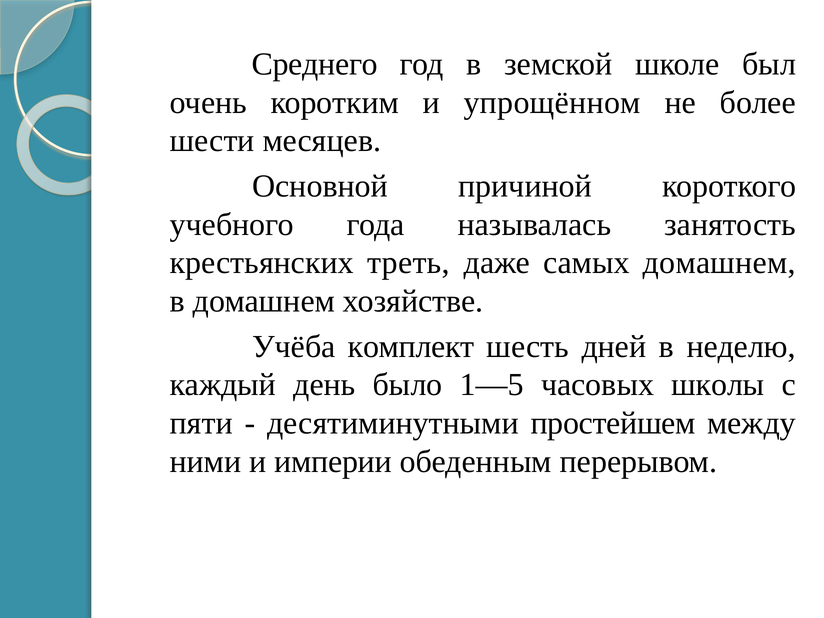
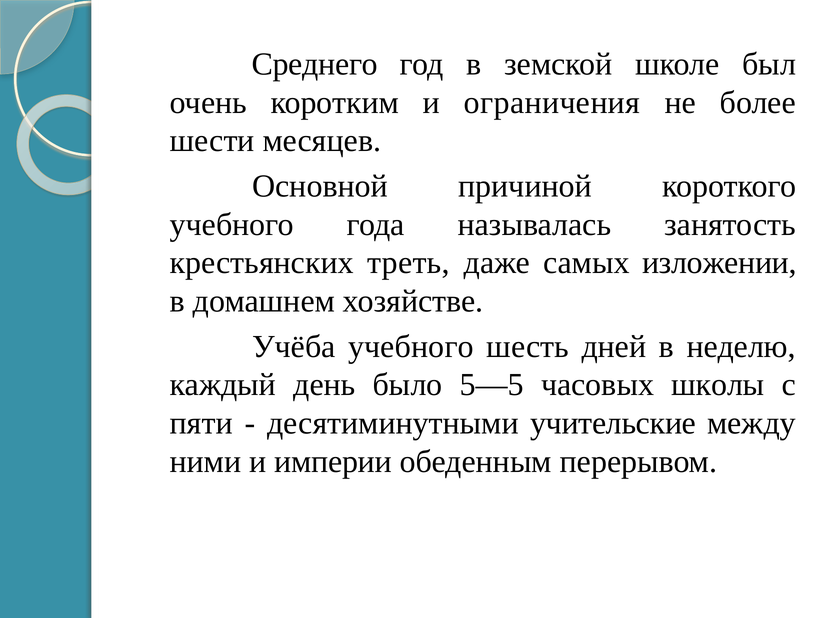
упрощённом: упрощённом -> ограничения
самых домашнем: домашнем -> изложении
Учёба комплект: комплект -> учебного
1—5: 1—5 -> 5—5
простейшем: простейшем -> учительские
